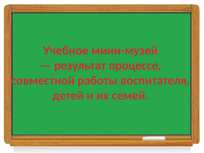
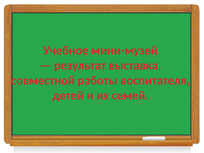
процессе: процессе -> выставка
